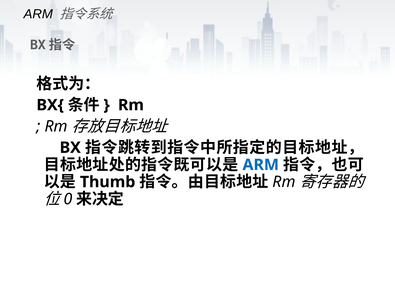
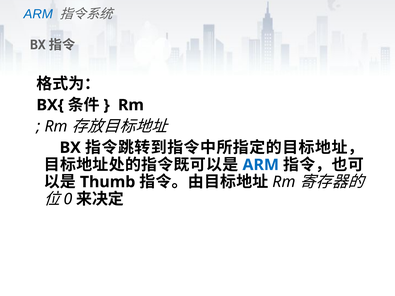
ARM at (38, 14) colour: black -> blue
